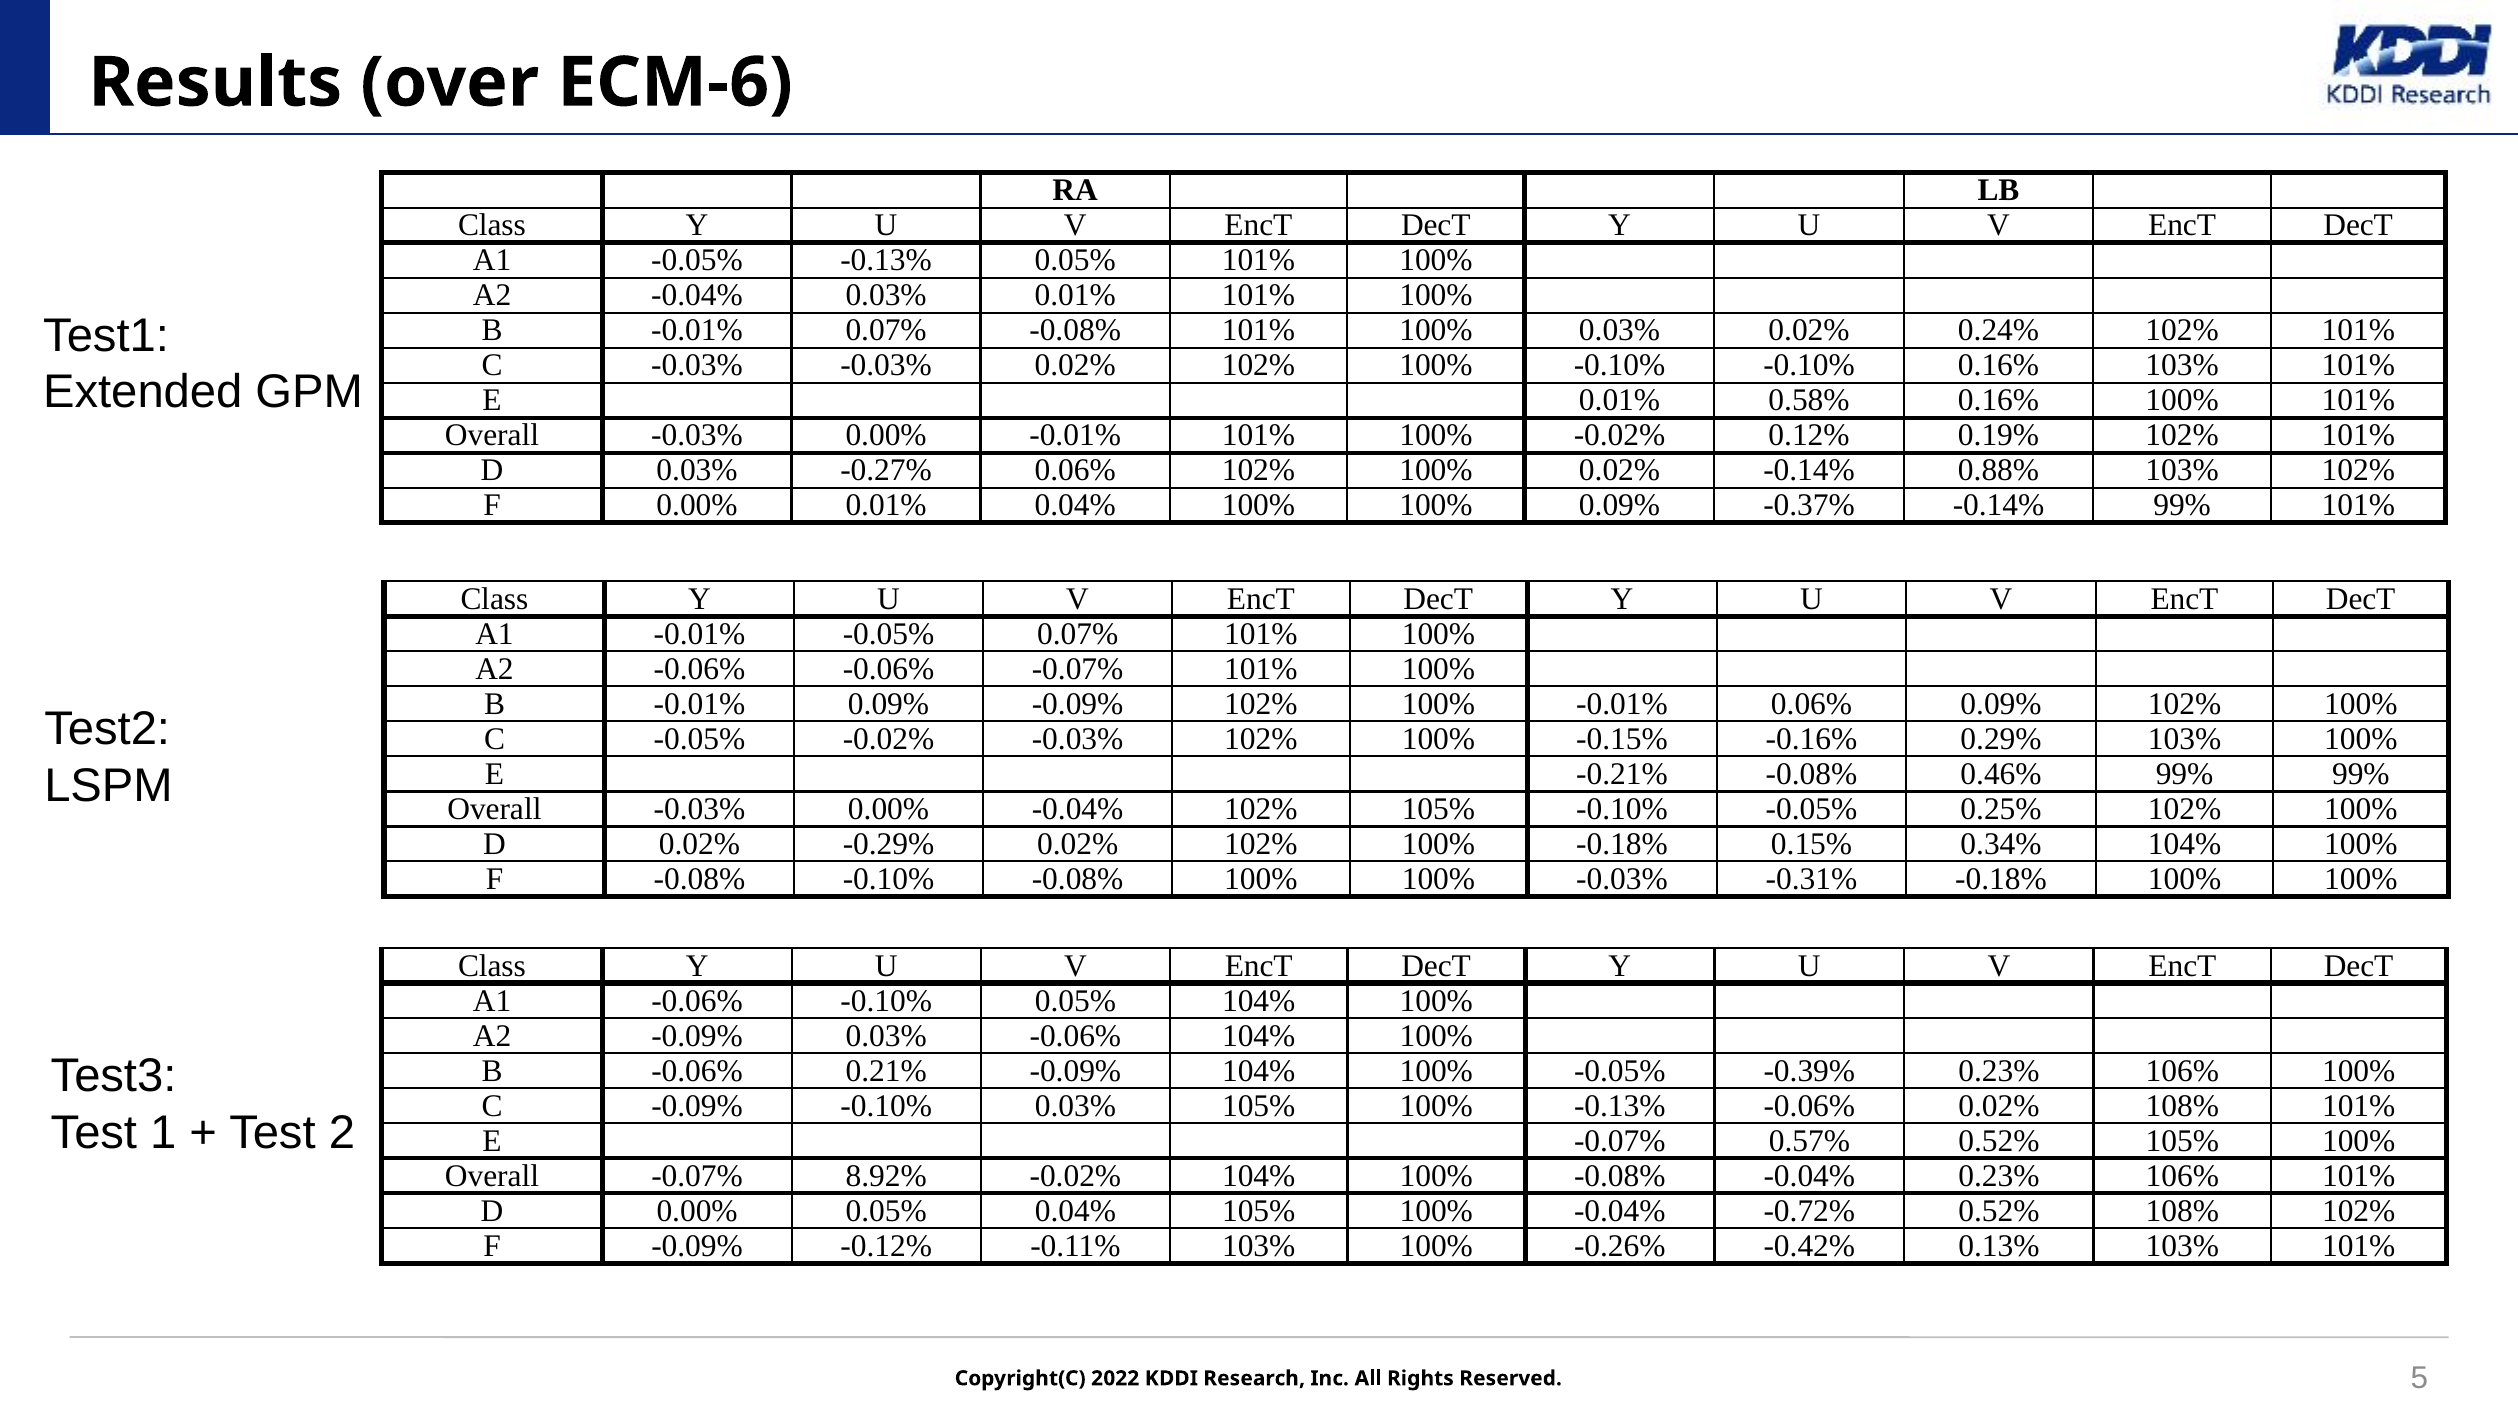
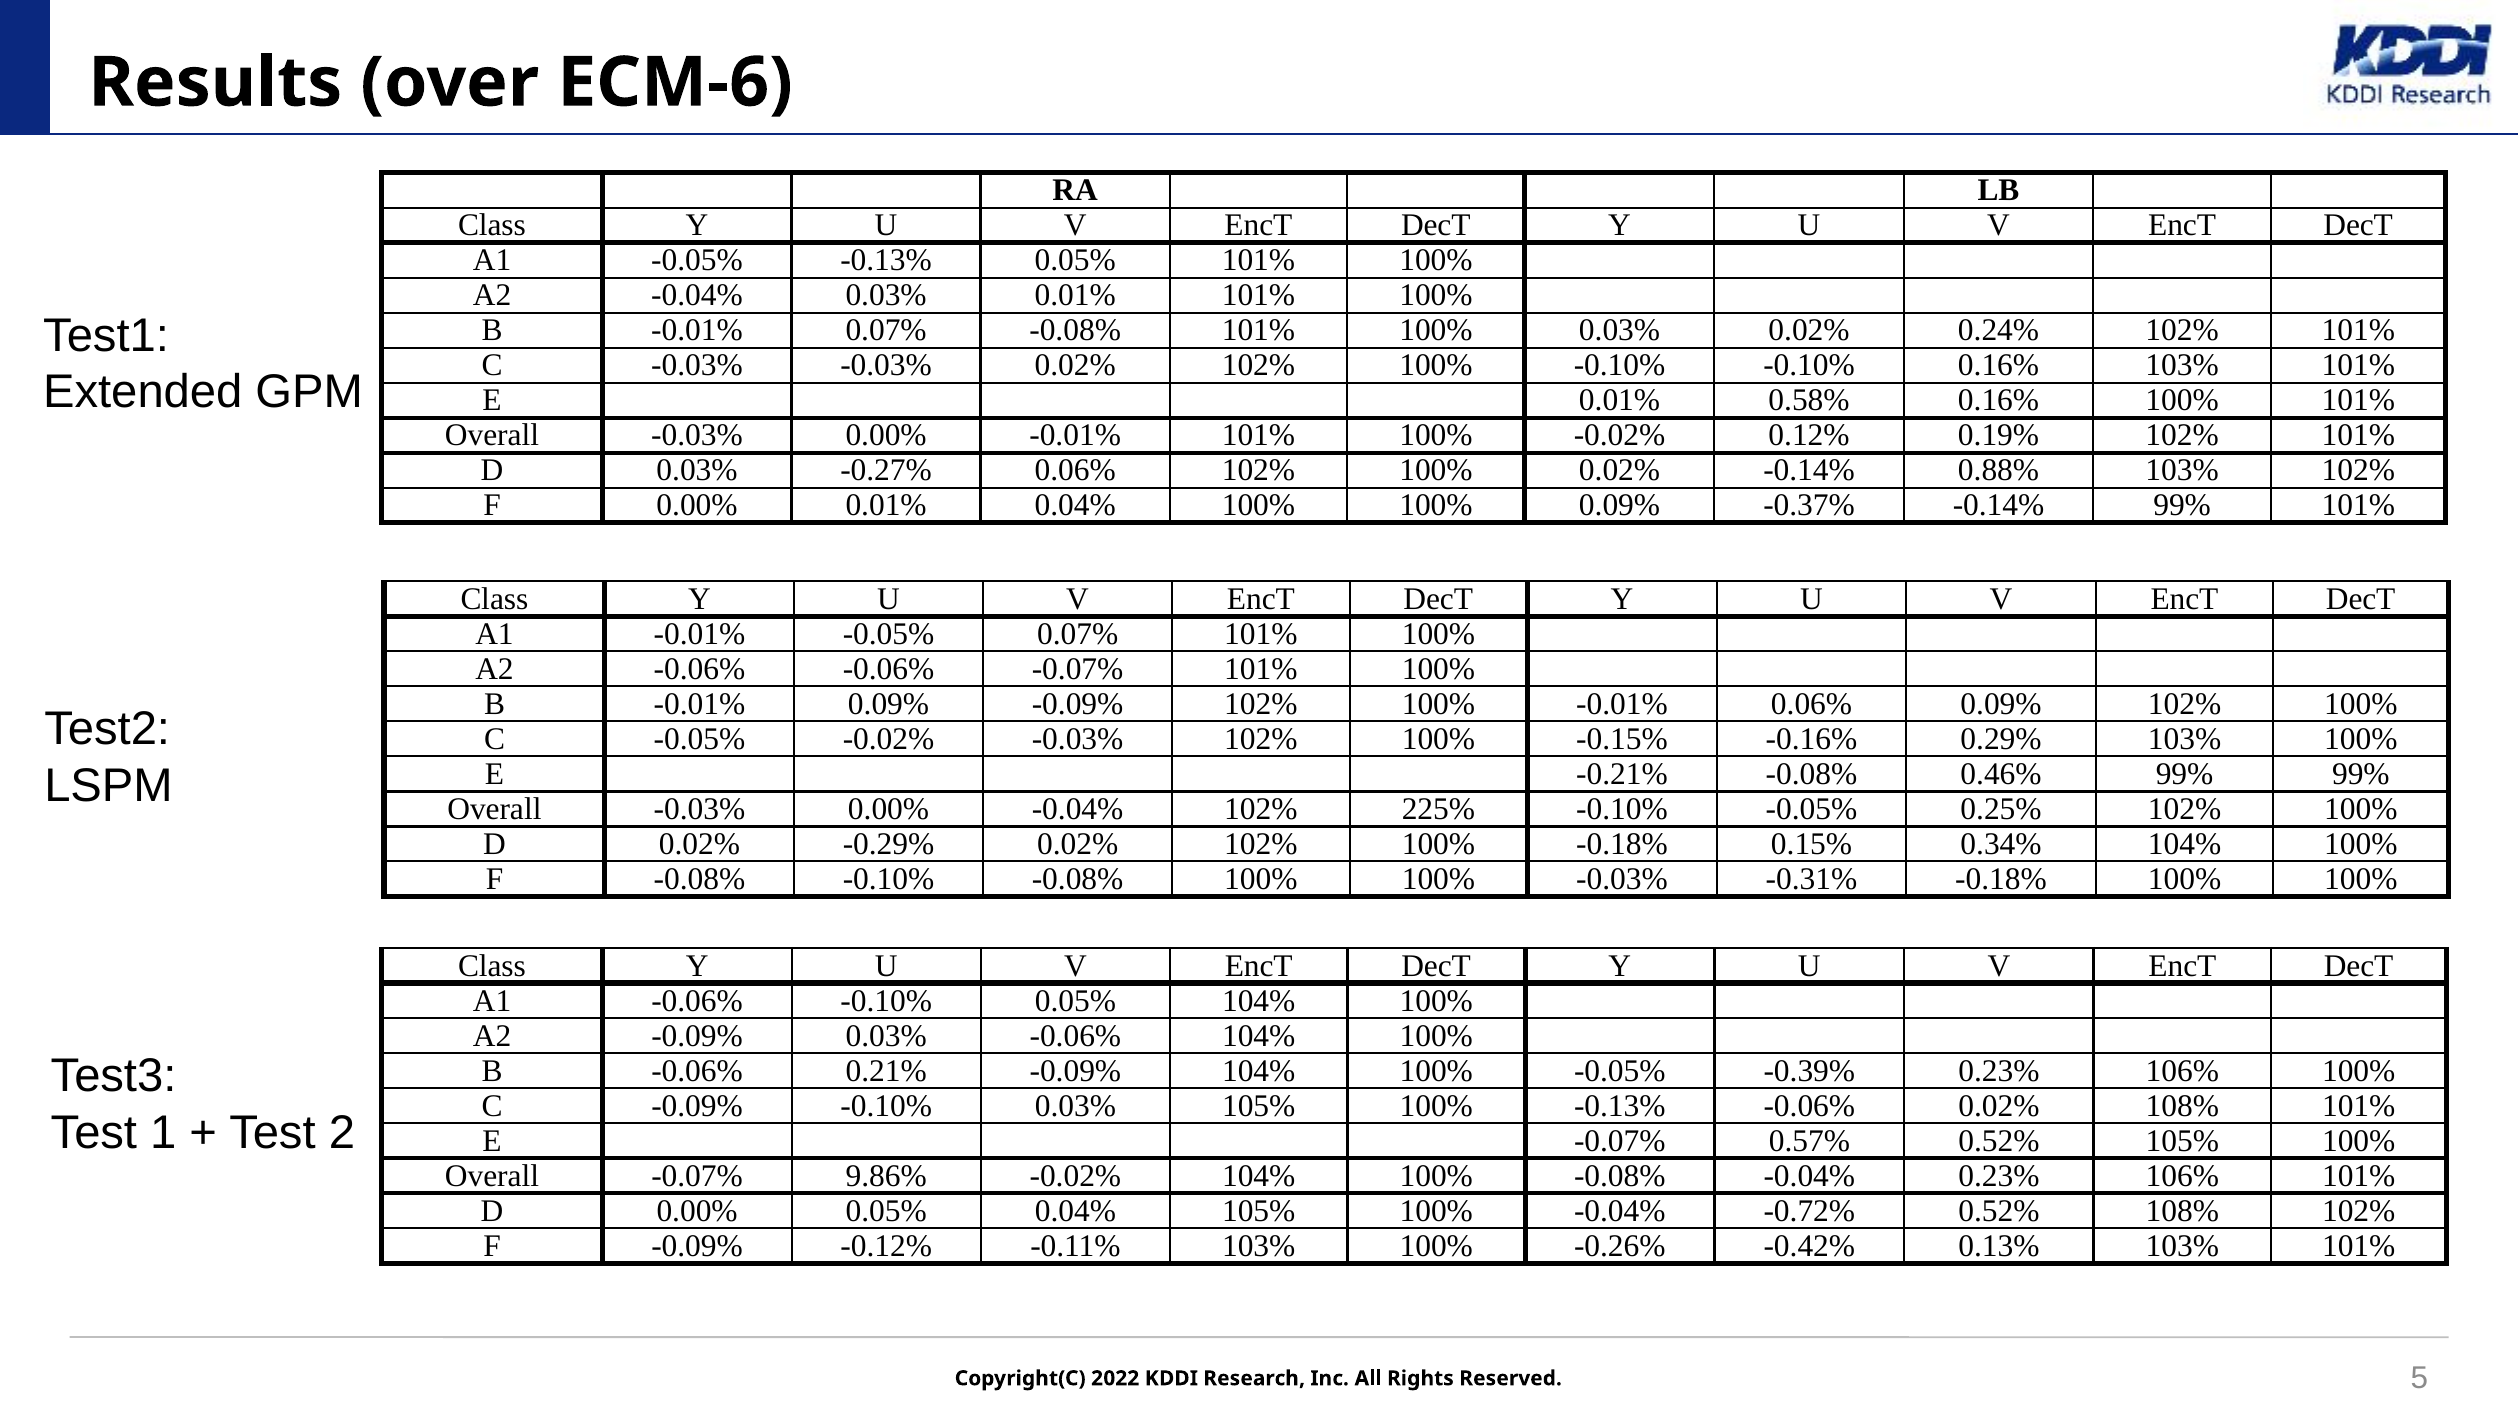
102% 105%: 105% -> 225%
8.92%: 8.92% -> 9.86%
